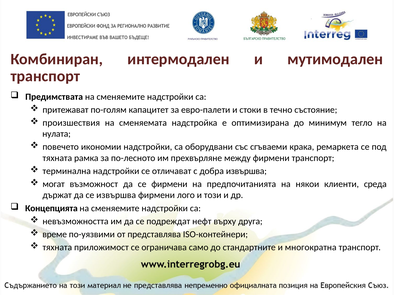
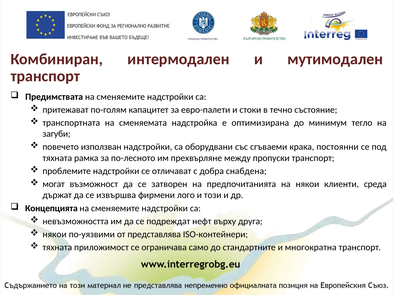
произшествия: произшествия -> транспортната
нулата: нулата -> загуби
икономии: икономии -> използван
ремаркета: ремаркета -> постоянни
между фирмени: фирмени -> пропуски
терминална: терминална -> проблемите
добра извършва: извършва -> снабдена
се фирмени: фирмени -> затворен
време at (55, 235): време -> някои
